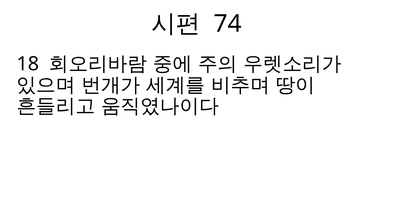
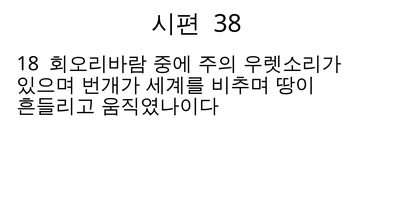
74: 74 -> 38
